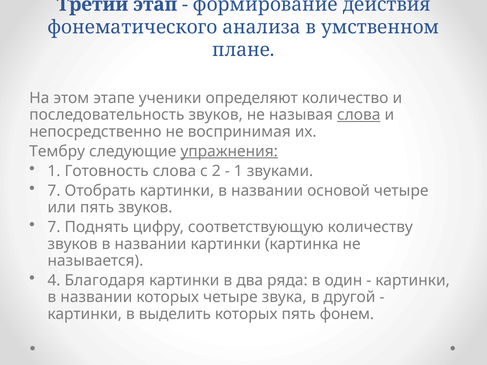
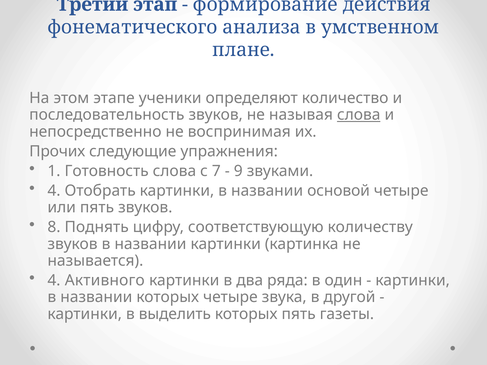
Тембру: Тембру -> Прочих
упражнения underline: present -> none
2: 2 -> 7
1 at (238, 171): 1 -> 9
7 at (54, 191): 7 -> 4
7 at (54, 227): 7 -> 8
Благодаря: Благодаря -> Активного
фонем: фонем -> газеты
